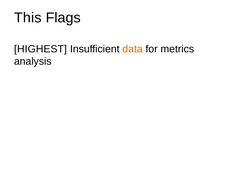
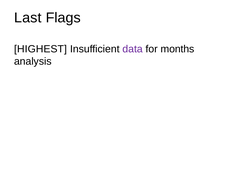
This: This -> Last
data colour: orange -> purple
metrics: metrics -> months
